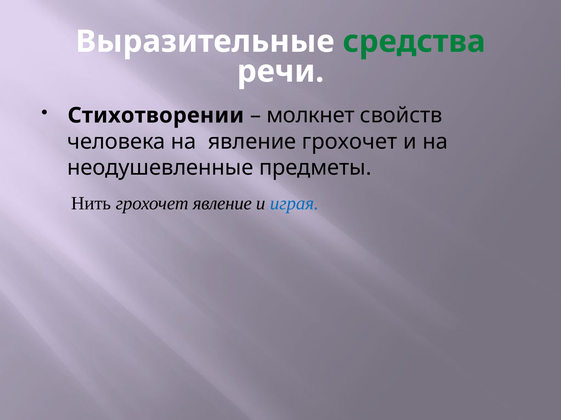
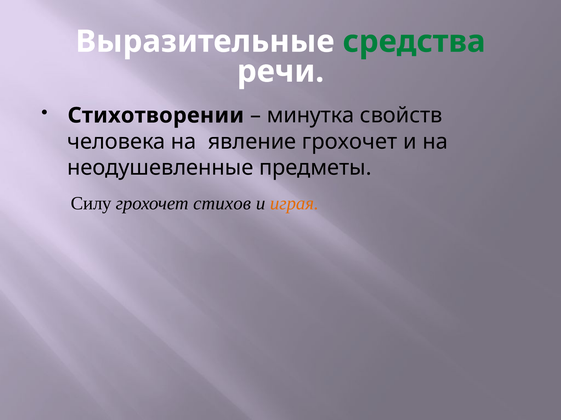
молкнет: молкнет -> минутка
Нить: Нить -> Силу
грохочет явление: явление -> стихов
играя colour: blue -> orange
